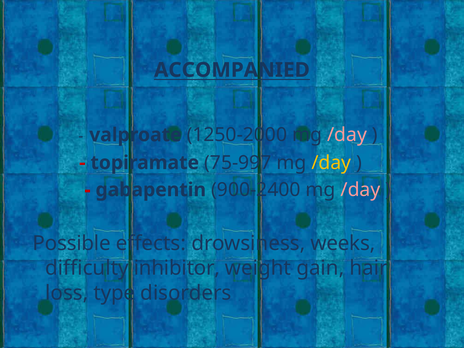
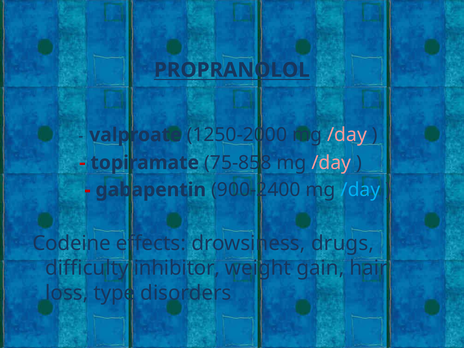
ACCOMPANIED: ACCOMPANIED -> PROPRANOLOL
75-997: 75-997 -> 75-858
/day at (331, 163) colour: yellow -> pink
/day at (360, 190) colour: pink -> light blue
Possible: Possible -> Codeine
weeks: weeks -> drugs
